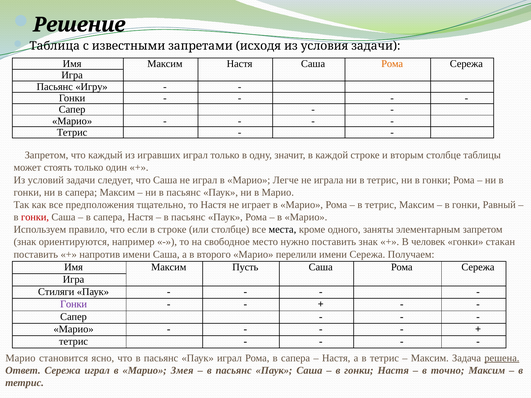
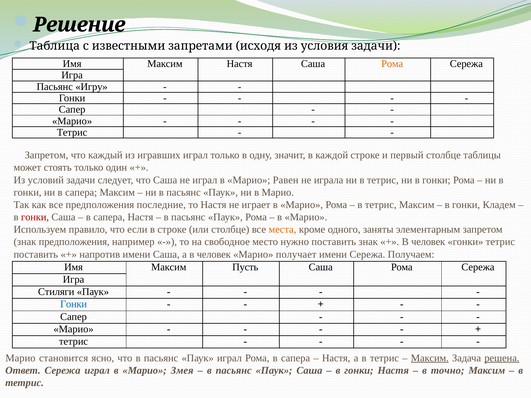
вторым: вторым -> первый
Легче: Легче -> Равен
тщательно: тщательно -> последние
Равный: Равный -> Кладем
места colour: black -> orange
знак ориентируются: ориентируются -> предположения
гонки стакан: стакан -> тетрис
а в второго: второго -> человек
перелили: перелили -> получает
Гонки at (74, 304) colour: purple -> blue
Максим at (430, 358) underline: none -> present
